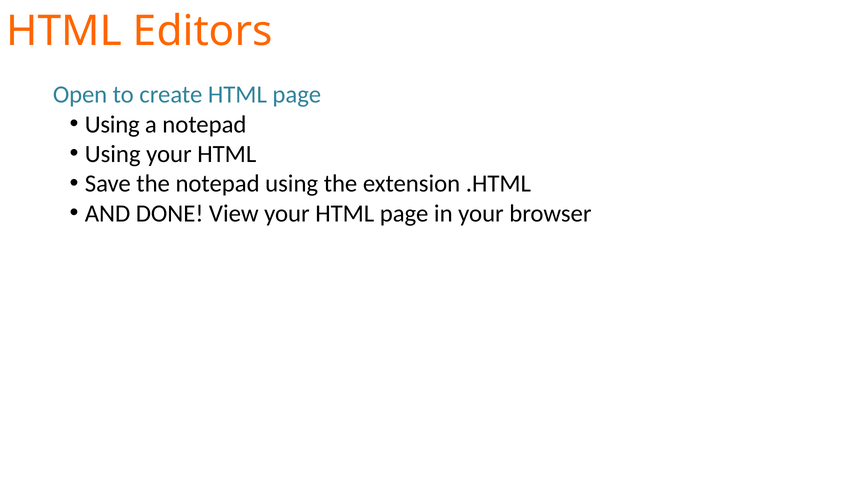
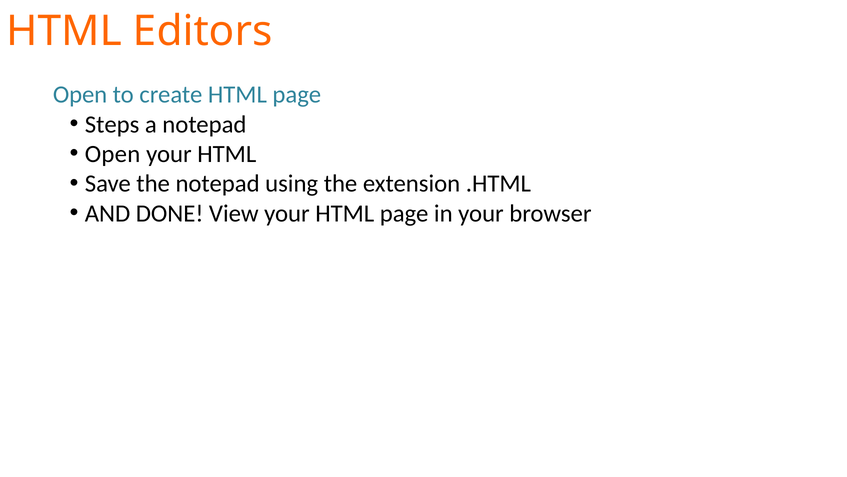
Using at (112, 125): Using -> Steps
Using at (113, 154): Using -> Open
